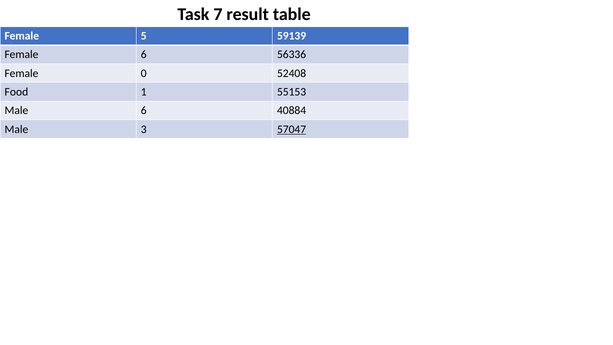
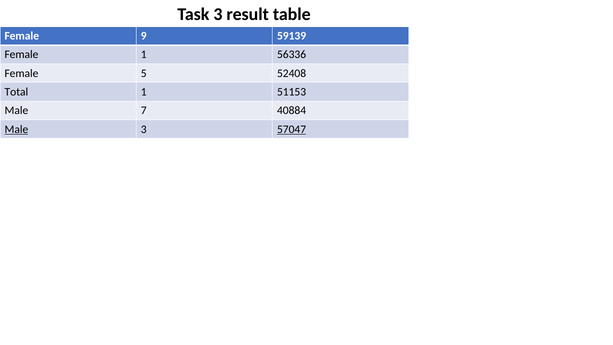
Task 7: 7 -> 3
5: 5 -> 9
Female 6: 6 -> 1
0: 0 -> 5
Food: Food -> Total
55153: 55153 -> 51153
Male 6: 6 -> 7
Male at (16, 129) underline: none -> present
